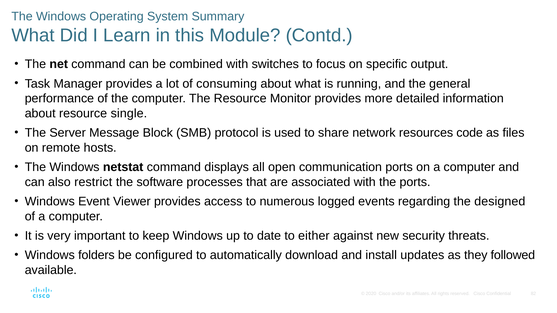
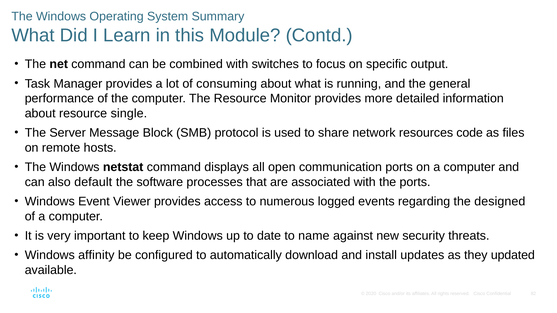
restrict: restrict -> default
either: either -> name
folders: folders -> affinity
followed: followed -> updated
